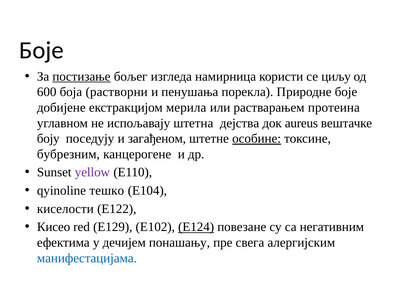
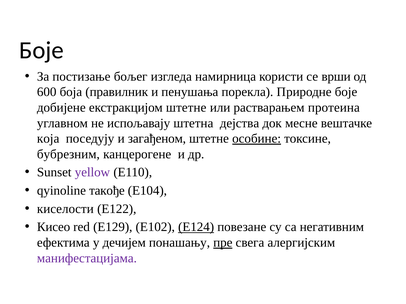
постизање underline: present -> none
циљу: циљу -> врши
растворни: растворни -> правилник
екстракцијом мерила: мерила -> штетне
aureus: aureus -> месне
боју: боју -> која
тешко: тешко -> такође
пре underline: none -> present
манифестацијама colour: blue -> purple
